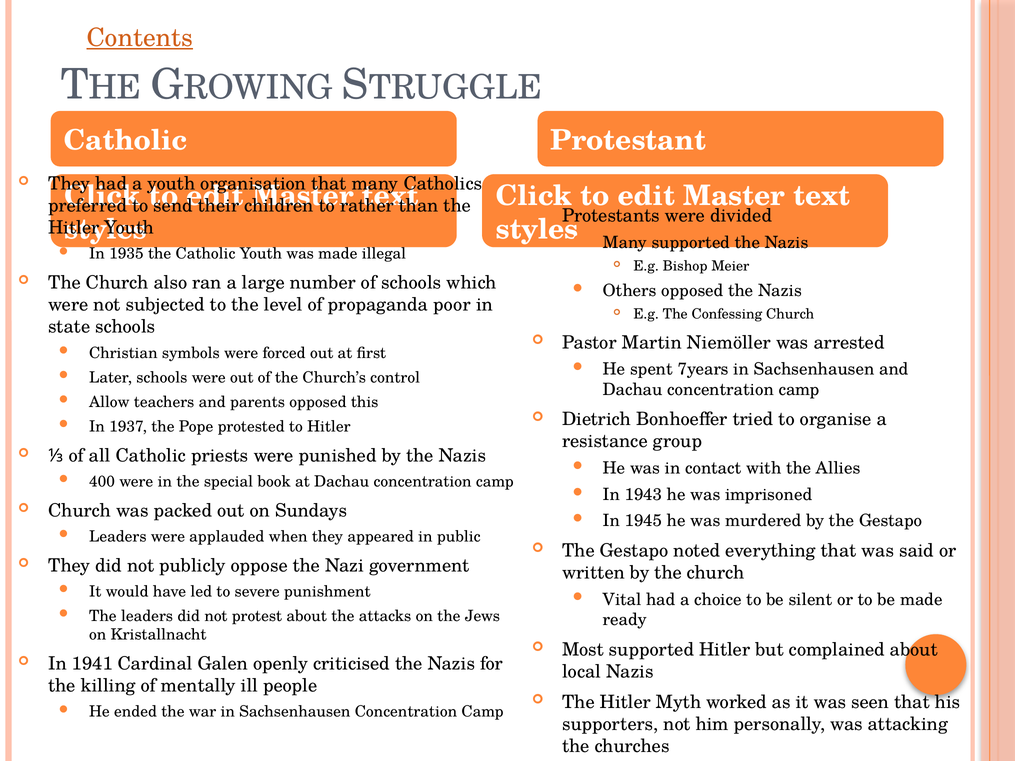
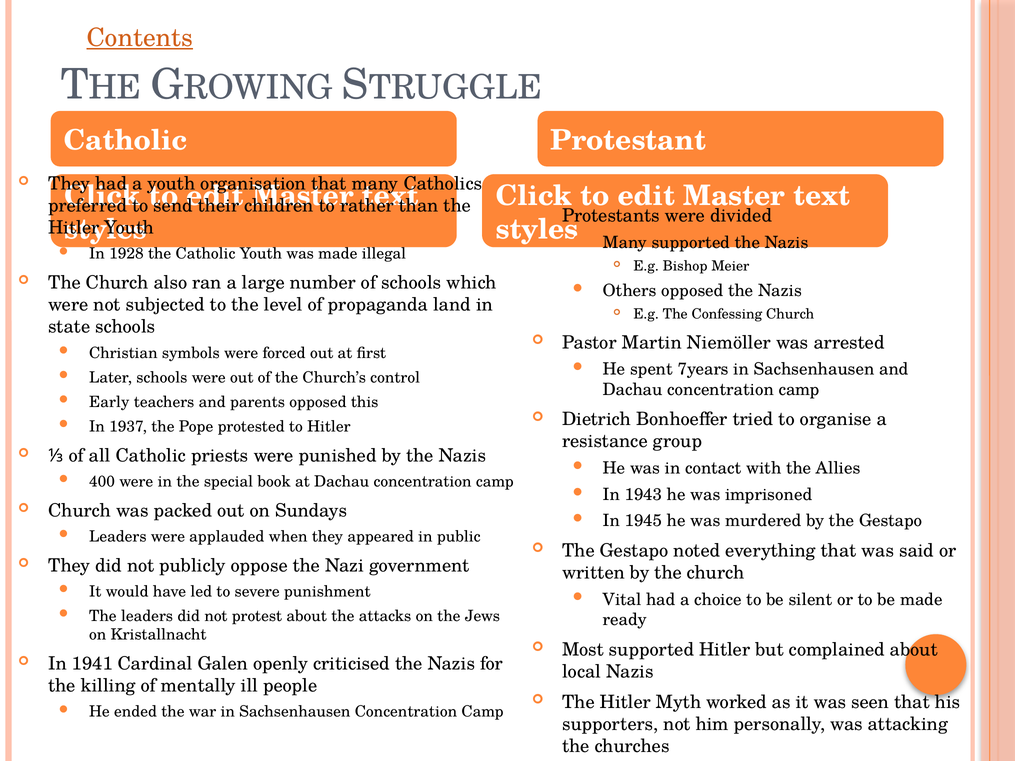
1935: 1935 -> 1928
poor: poor -> land
Allow: Allow -> Early
